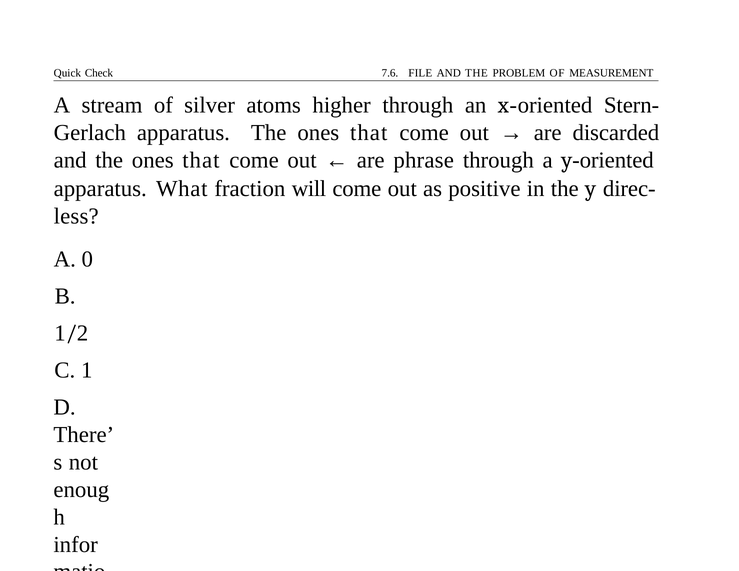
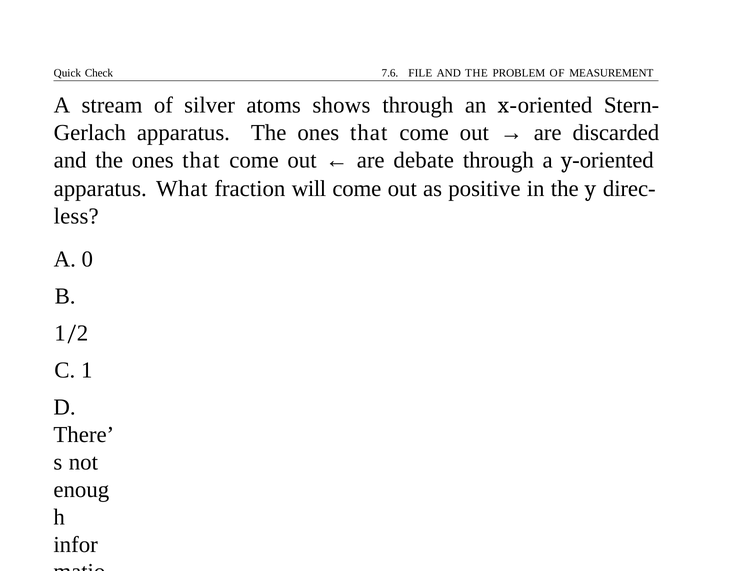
higher: higher -> shows
phrase: phrase -> debate
